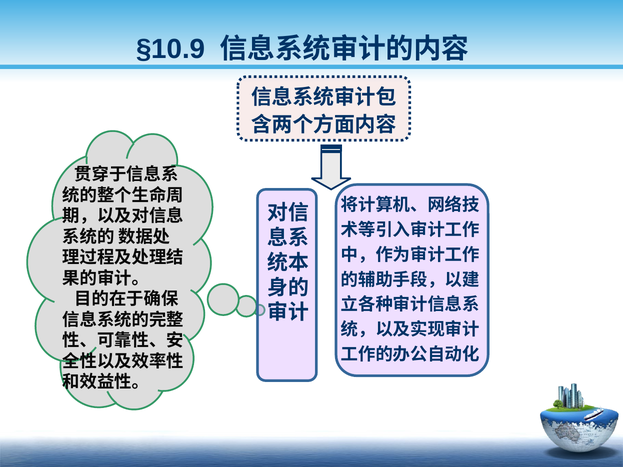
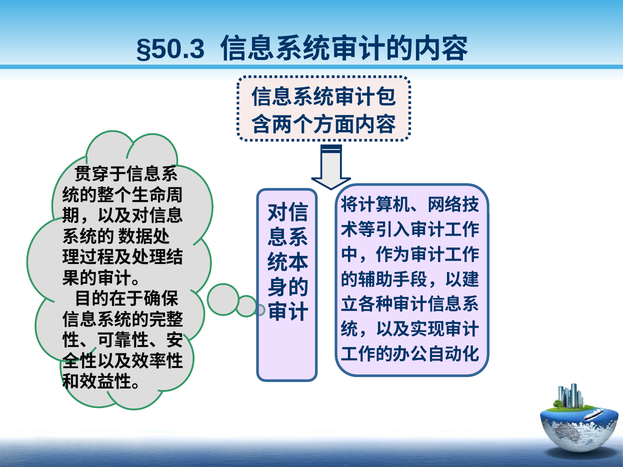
§10.9: §10.9 -> §50.3
